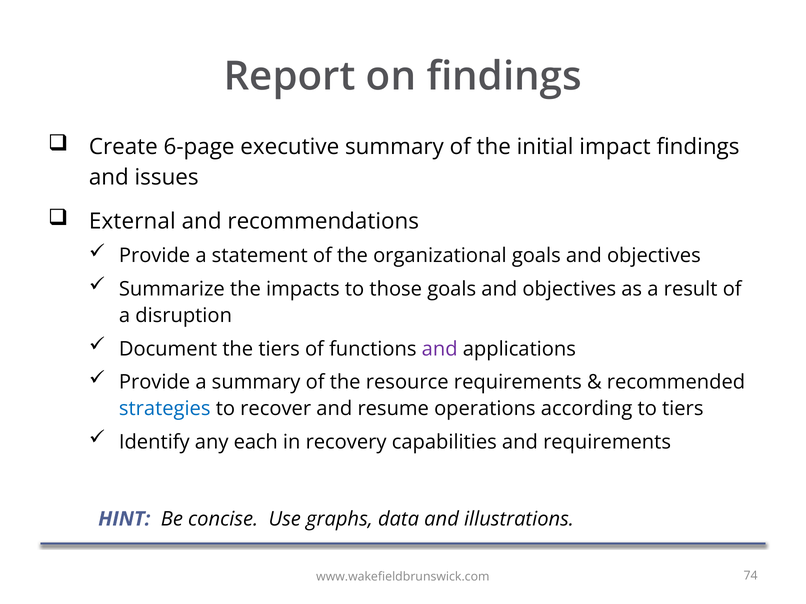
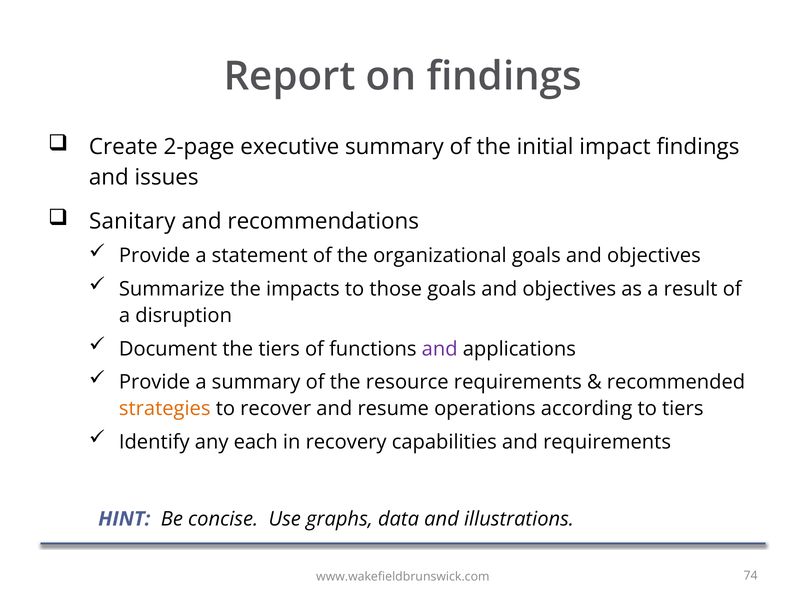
6-page: 6-page -> 2-page
External: External -> Sanitary
strategies colour: blue -> orange
